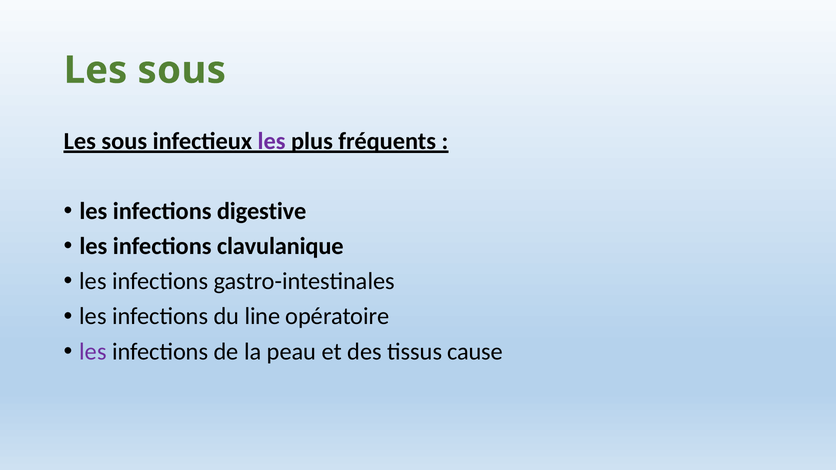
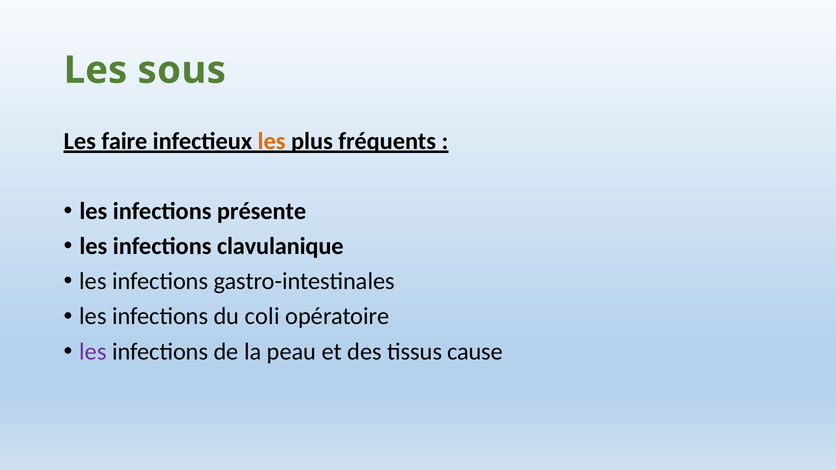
sous at (124, 141): sous -> faire
les at (272, 141) colour: purple -> orange
digestive: digestive -> présente
line: line -> coli
